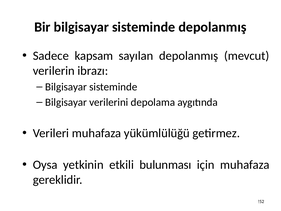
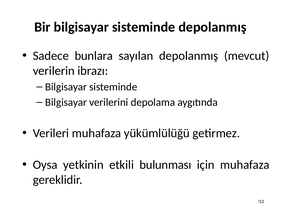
kapsam: kapsam -> bunlara
